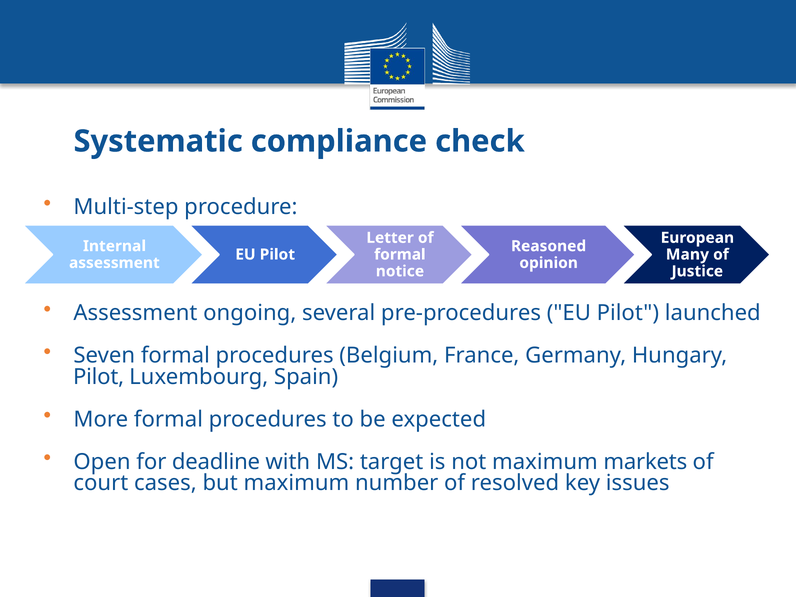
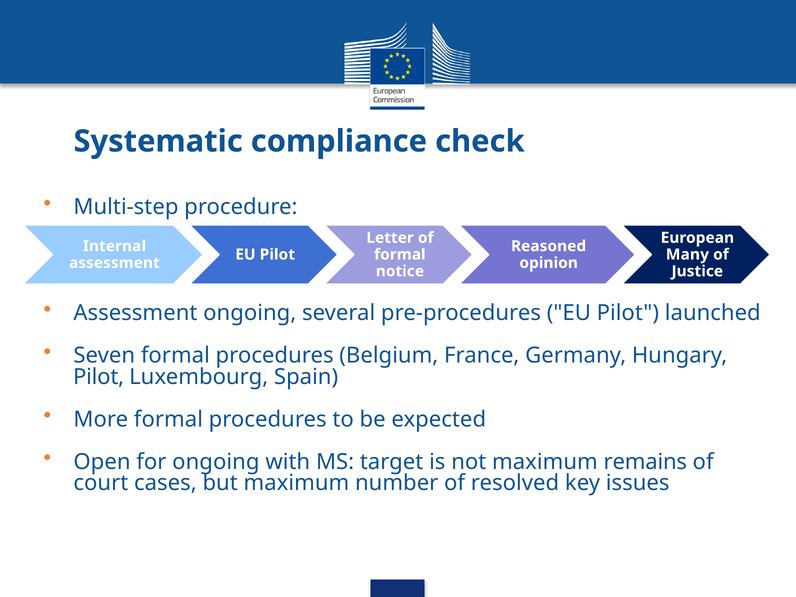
for deadline: deadline -> ongoing
markets: markets -> remains
